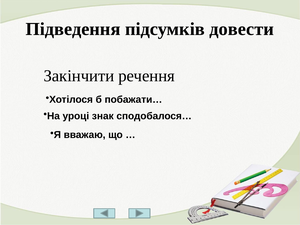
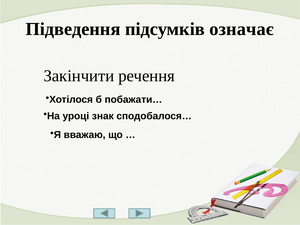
довести: довести -> означає
